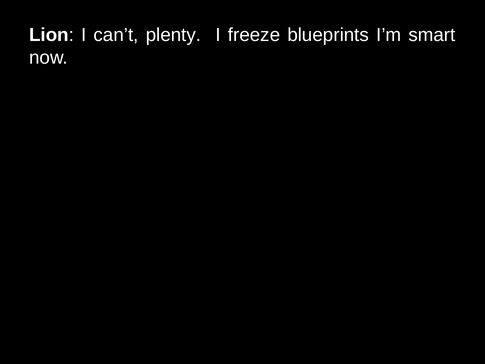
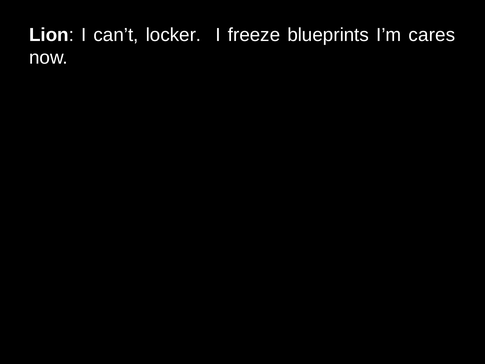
plenty: plenty -> locker
smart: smart -> cares
